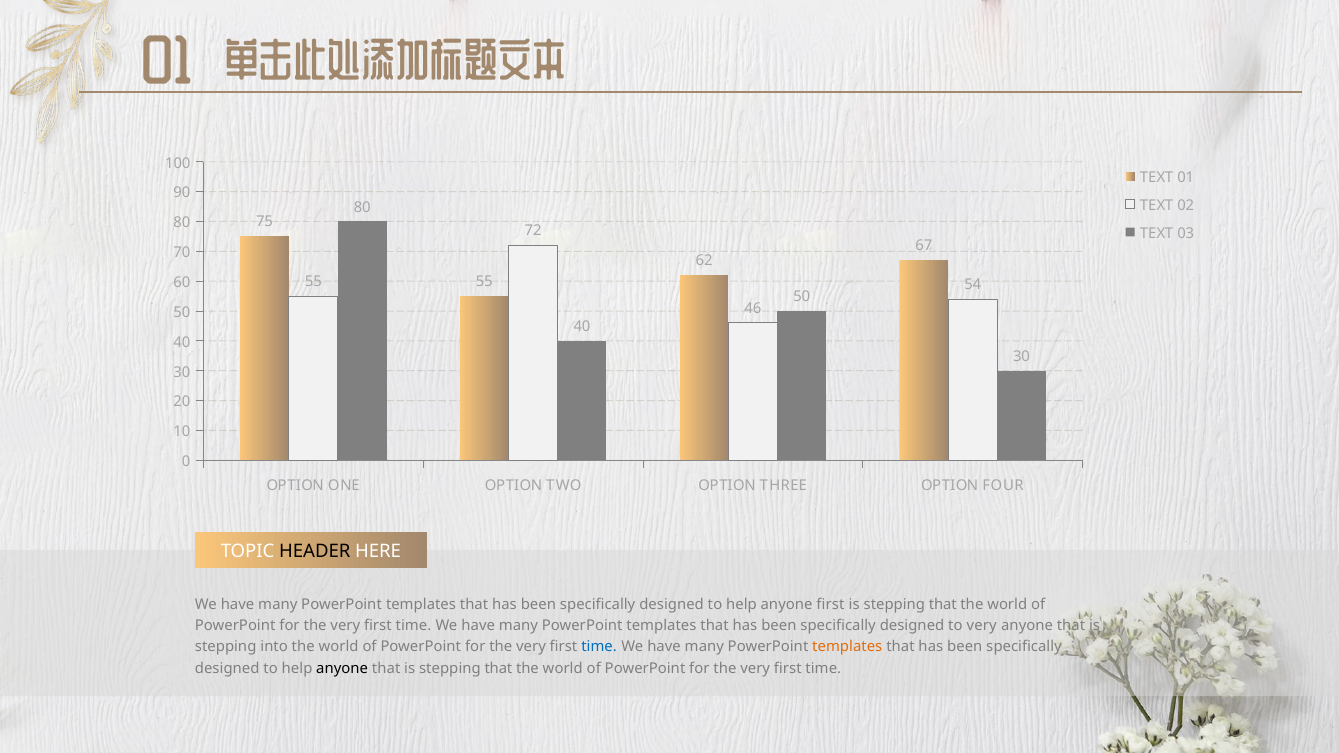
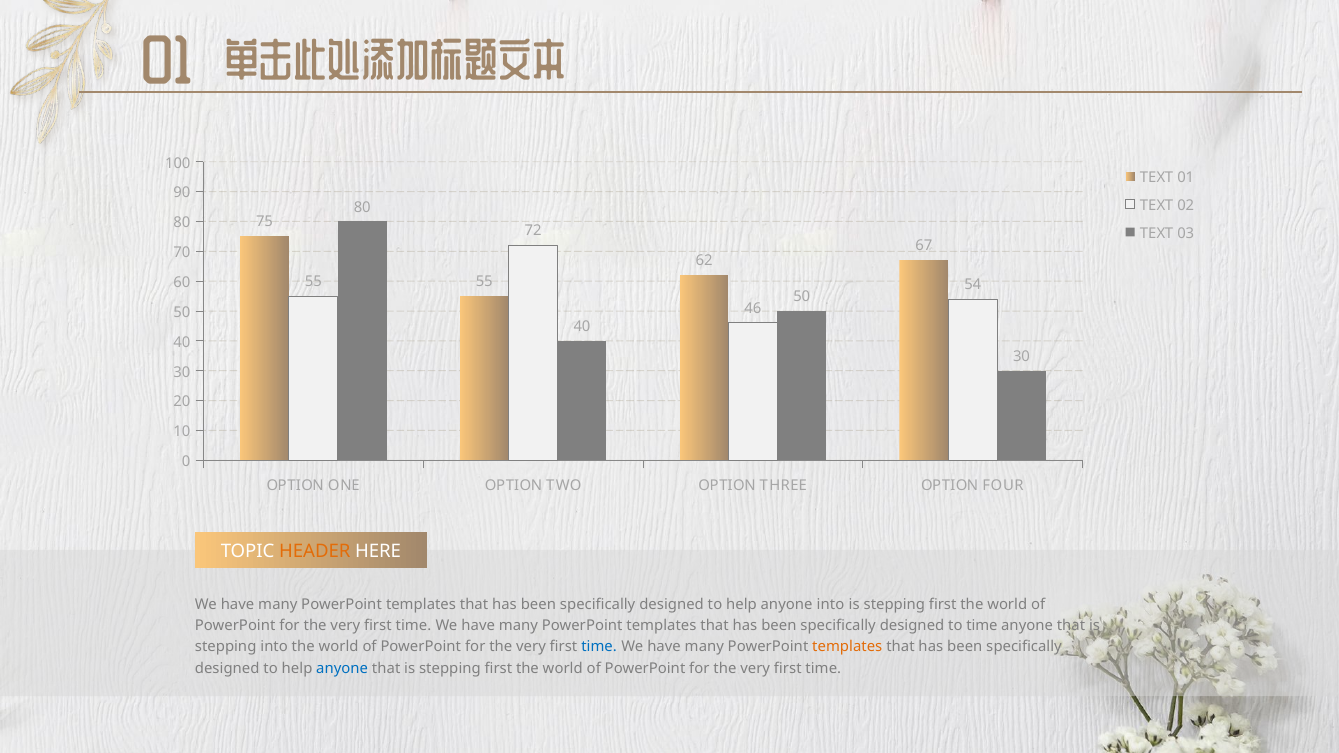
HEADER colour: black -> orange
anyone first: first -> into
that at (943, 605): that -> first
to very: very -> time
anyone at (342, 669) colour: black -> blue
that is stepping that: that -> first
